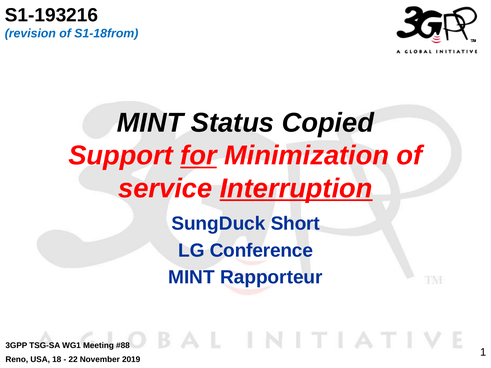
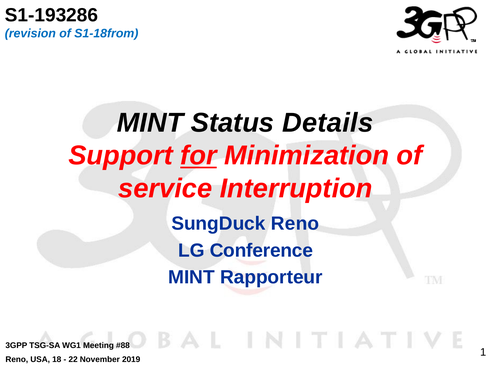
S1-193216: S1-193216 -> S1-193286
Copied: Copied -> Details
Interruption underline: present -> none
SungDuck Short: Short -> Reno
